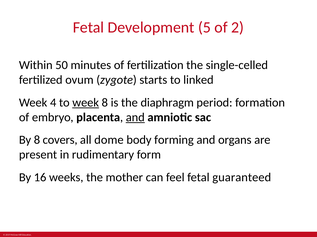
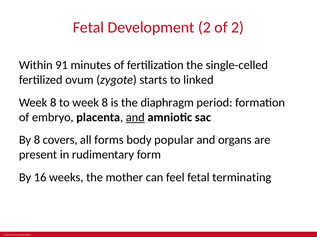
Development 5: 5 -> 2
50: 50 -> 91
4 at (53, 103): 4 -> 8
week at (86, 103) underline: present -> none
dome: dome -> forms
forming: forming -> popular
guaranteed: guaranteed -> terminating
